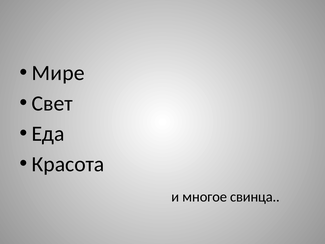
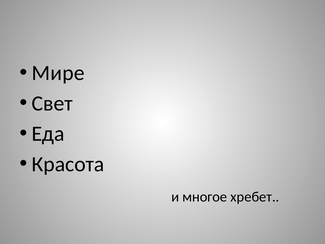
свинца: свинца -> хребет
